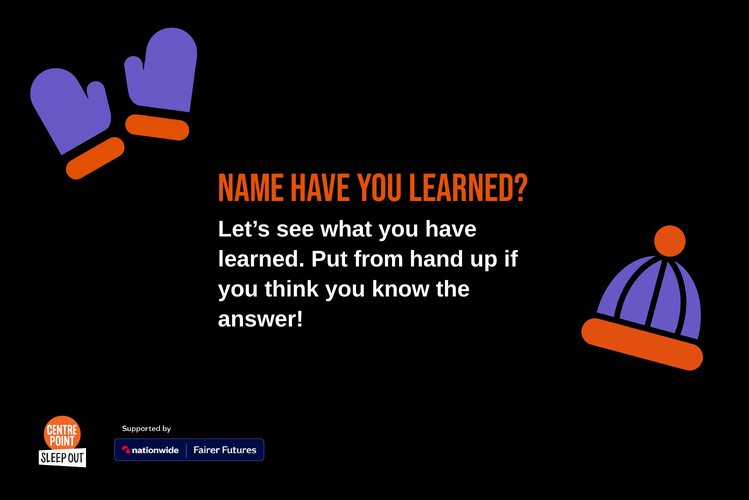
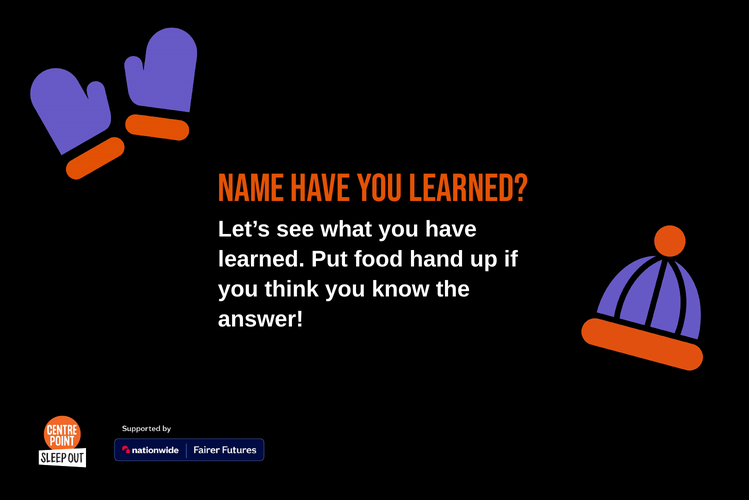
from: from -> food
